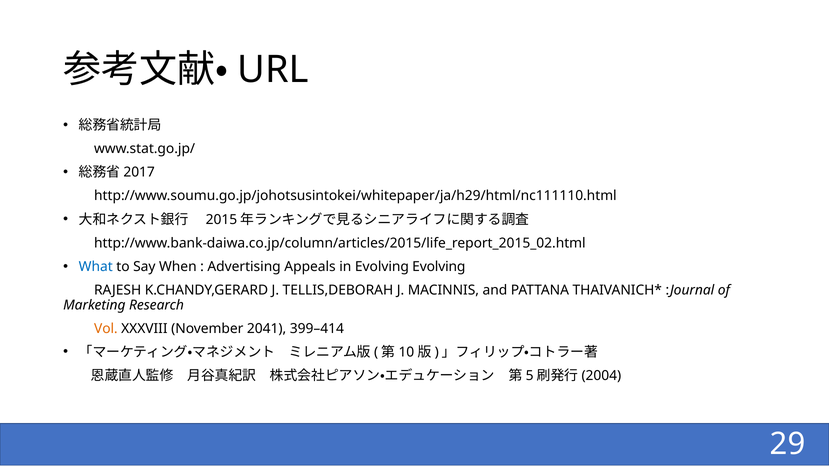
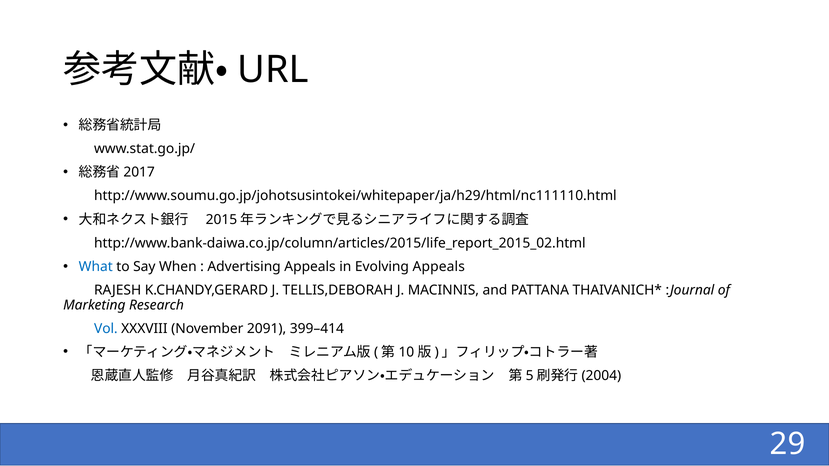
Evolving Evolving: Evolving -> Appeals
Vol colour: orange -> blue
2041: 2041 -> 2091
